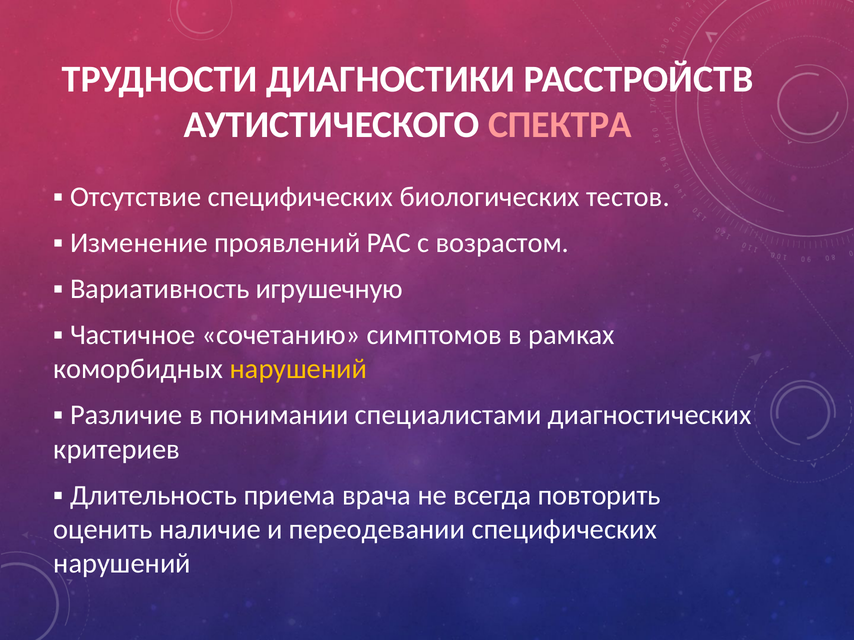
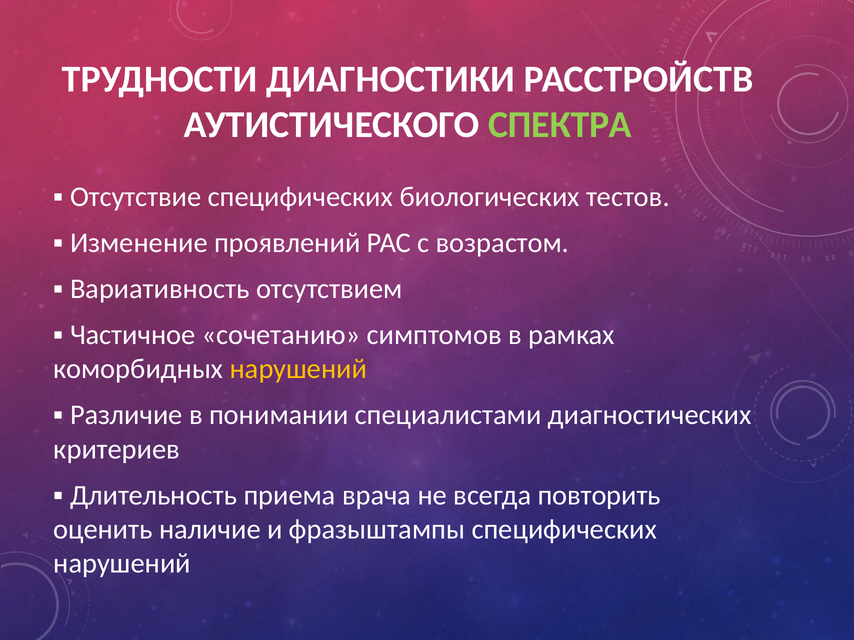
СПЕКТРА colour: pink -> light green
игрушечную: игрушечную -> отсутствием
переодевании: переодевании -> фразыштампы
